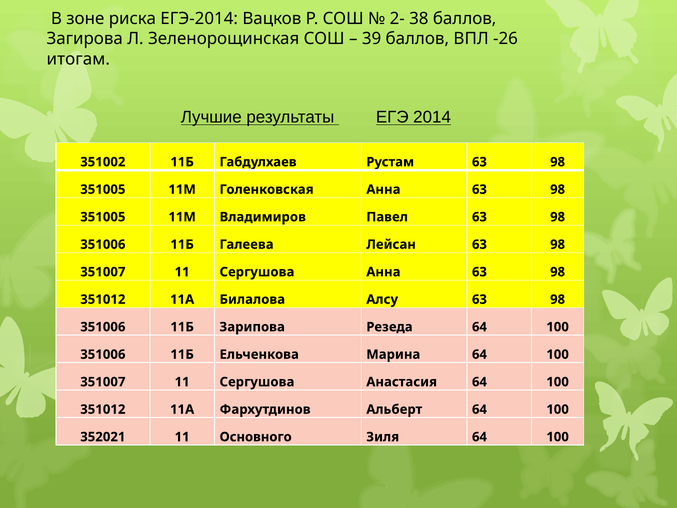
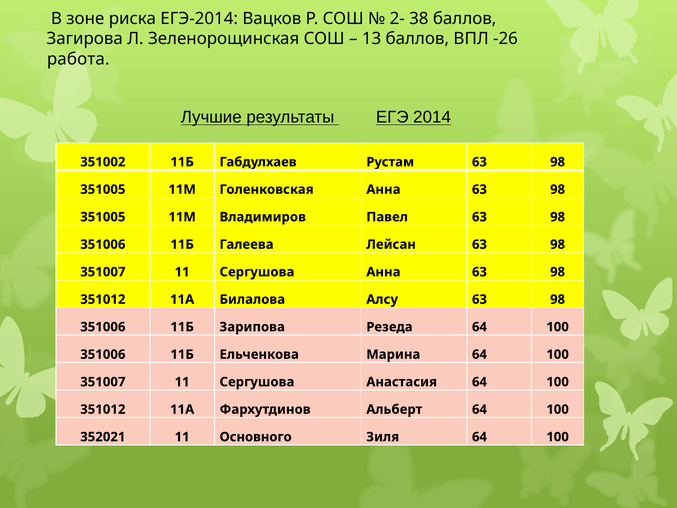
39: 39 -> 13
итогам: итогам -> работа
